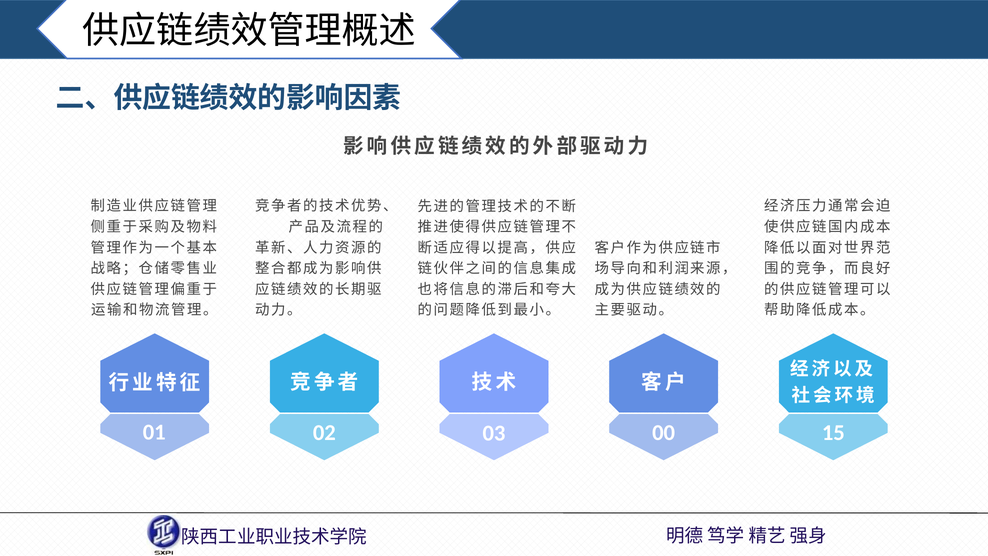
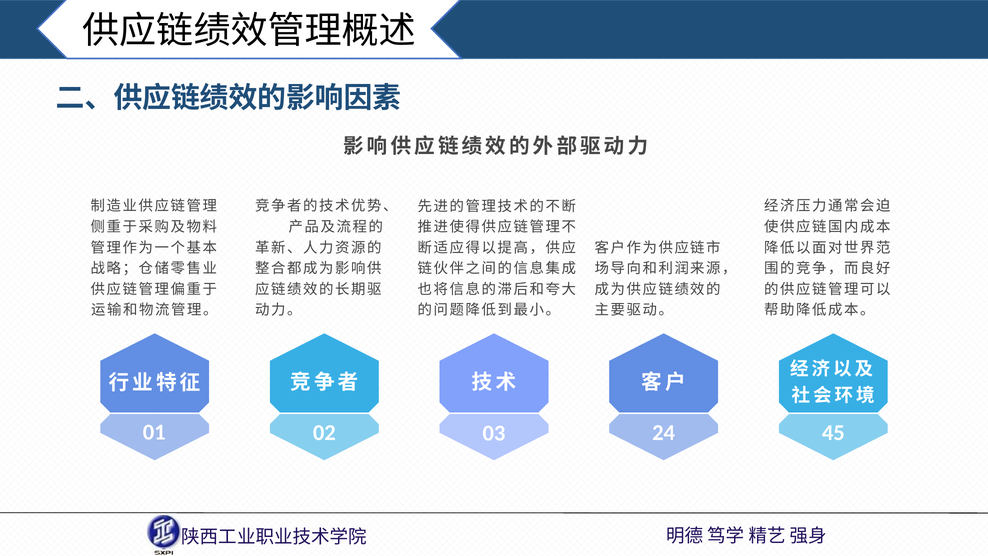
15: 15 -> 45
00: 00 -> 24
